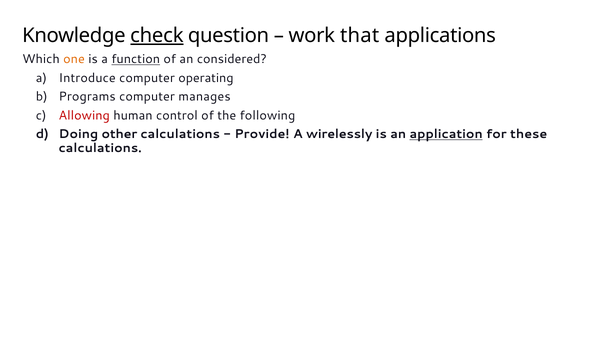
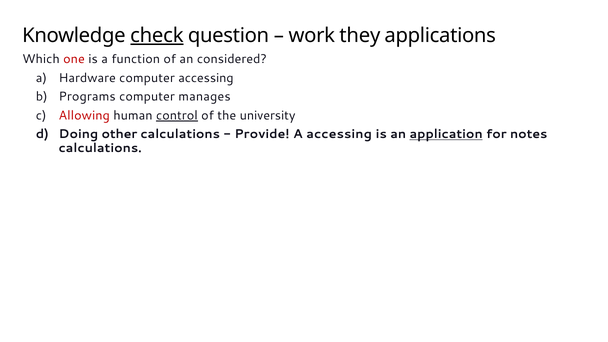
that: that -> they
one colour: orange -> red
function underline: present -> none
Introduce: Introduce -> Hardware
computer operating: operating -> accessing
control underline: none -> present
following: following -> university
A wirelessly: wirelessly -> accessing
these: these -> notes
